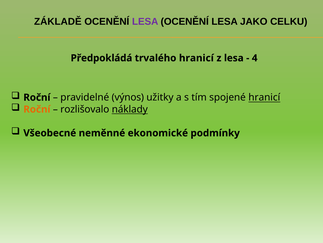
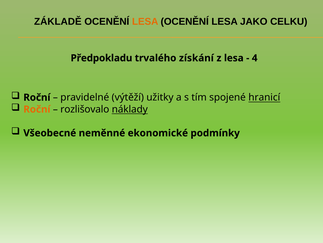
LESA at (145, 22) colour: purple -> orange
Předpokládá: Předpokládá -> Předpokladu
trvalého hranicí: hranicí -> získání
výnos: výnos -> výtěží
